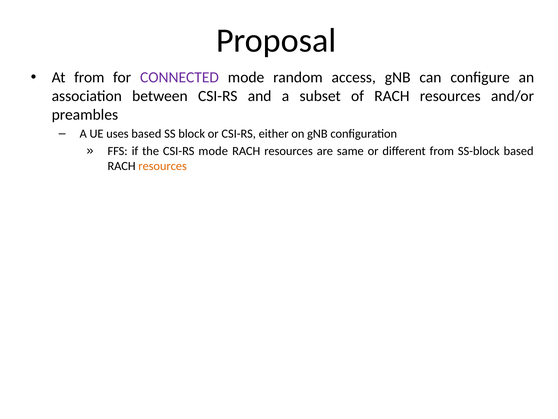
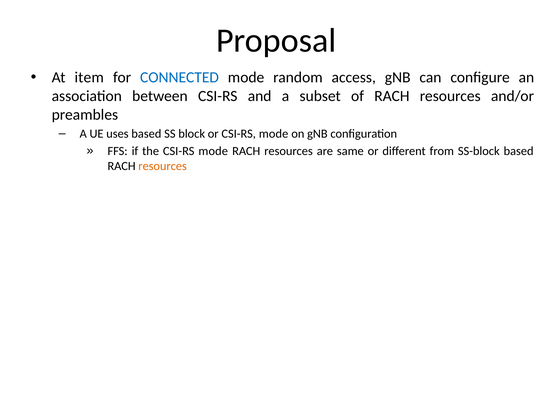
At from: from -> item
CONNECTED colour: purple -> blue
or CSI-RS either: either -> mode
